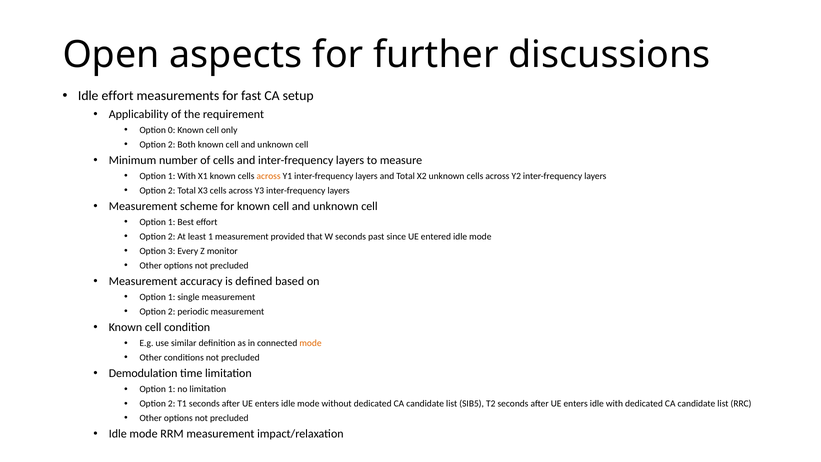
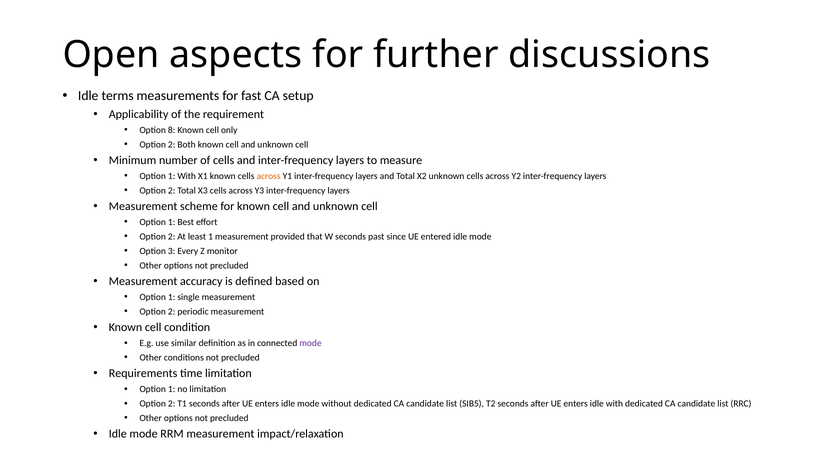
Idle effort: effort -> terms
0: 0 -> 8
mode at (311, 343) colour: orange -> purple
Demodulation: Demodulation -> Requirements
